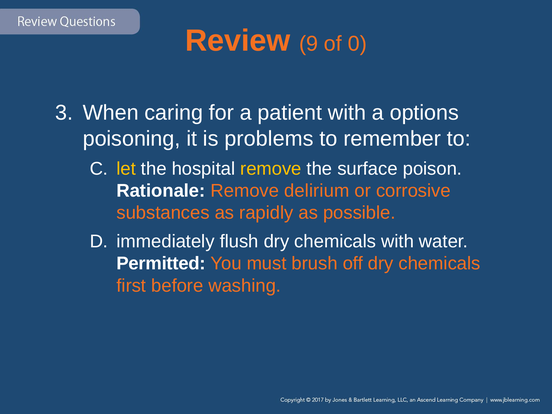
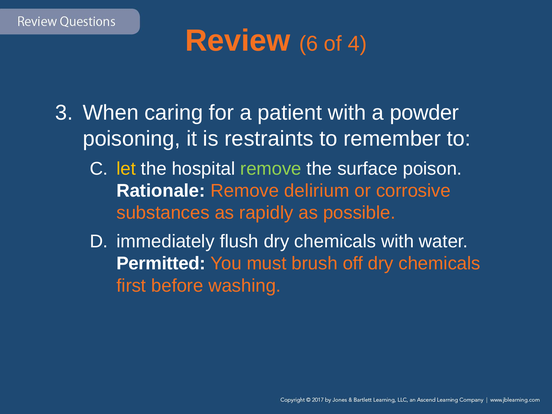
9: 9 -> 6
0: 0 -> 4
options: options -> powder
problems: problems -> restraints
remove at (271, 169) colour: yellow -> light green
